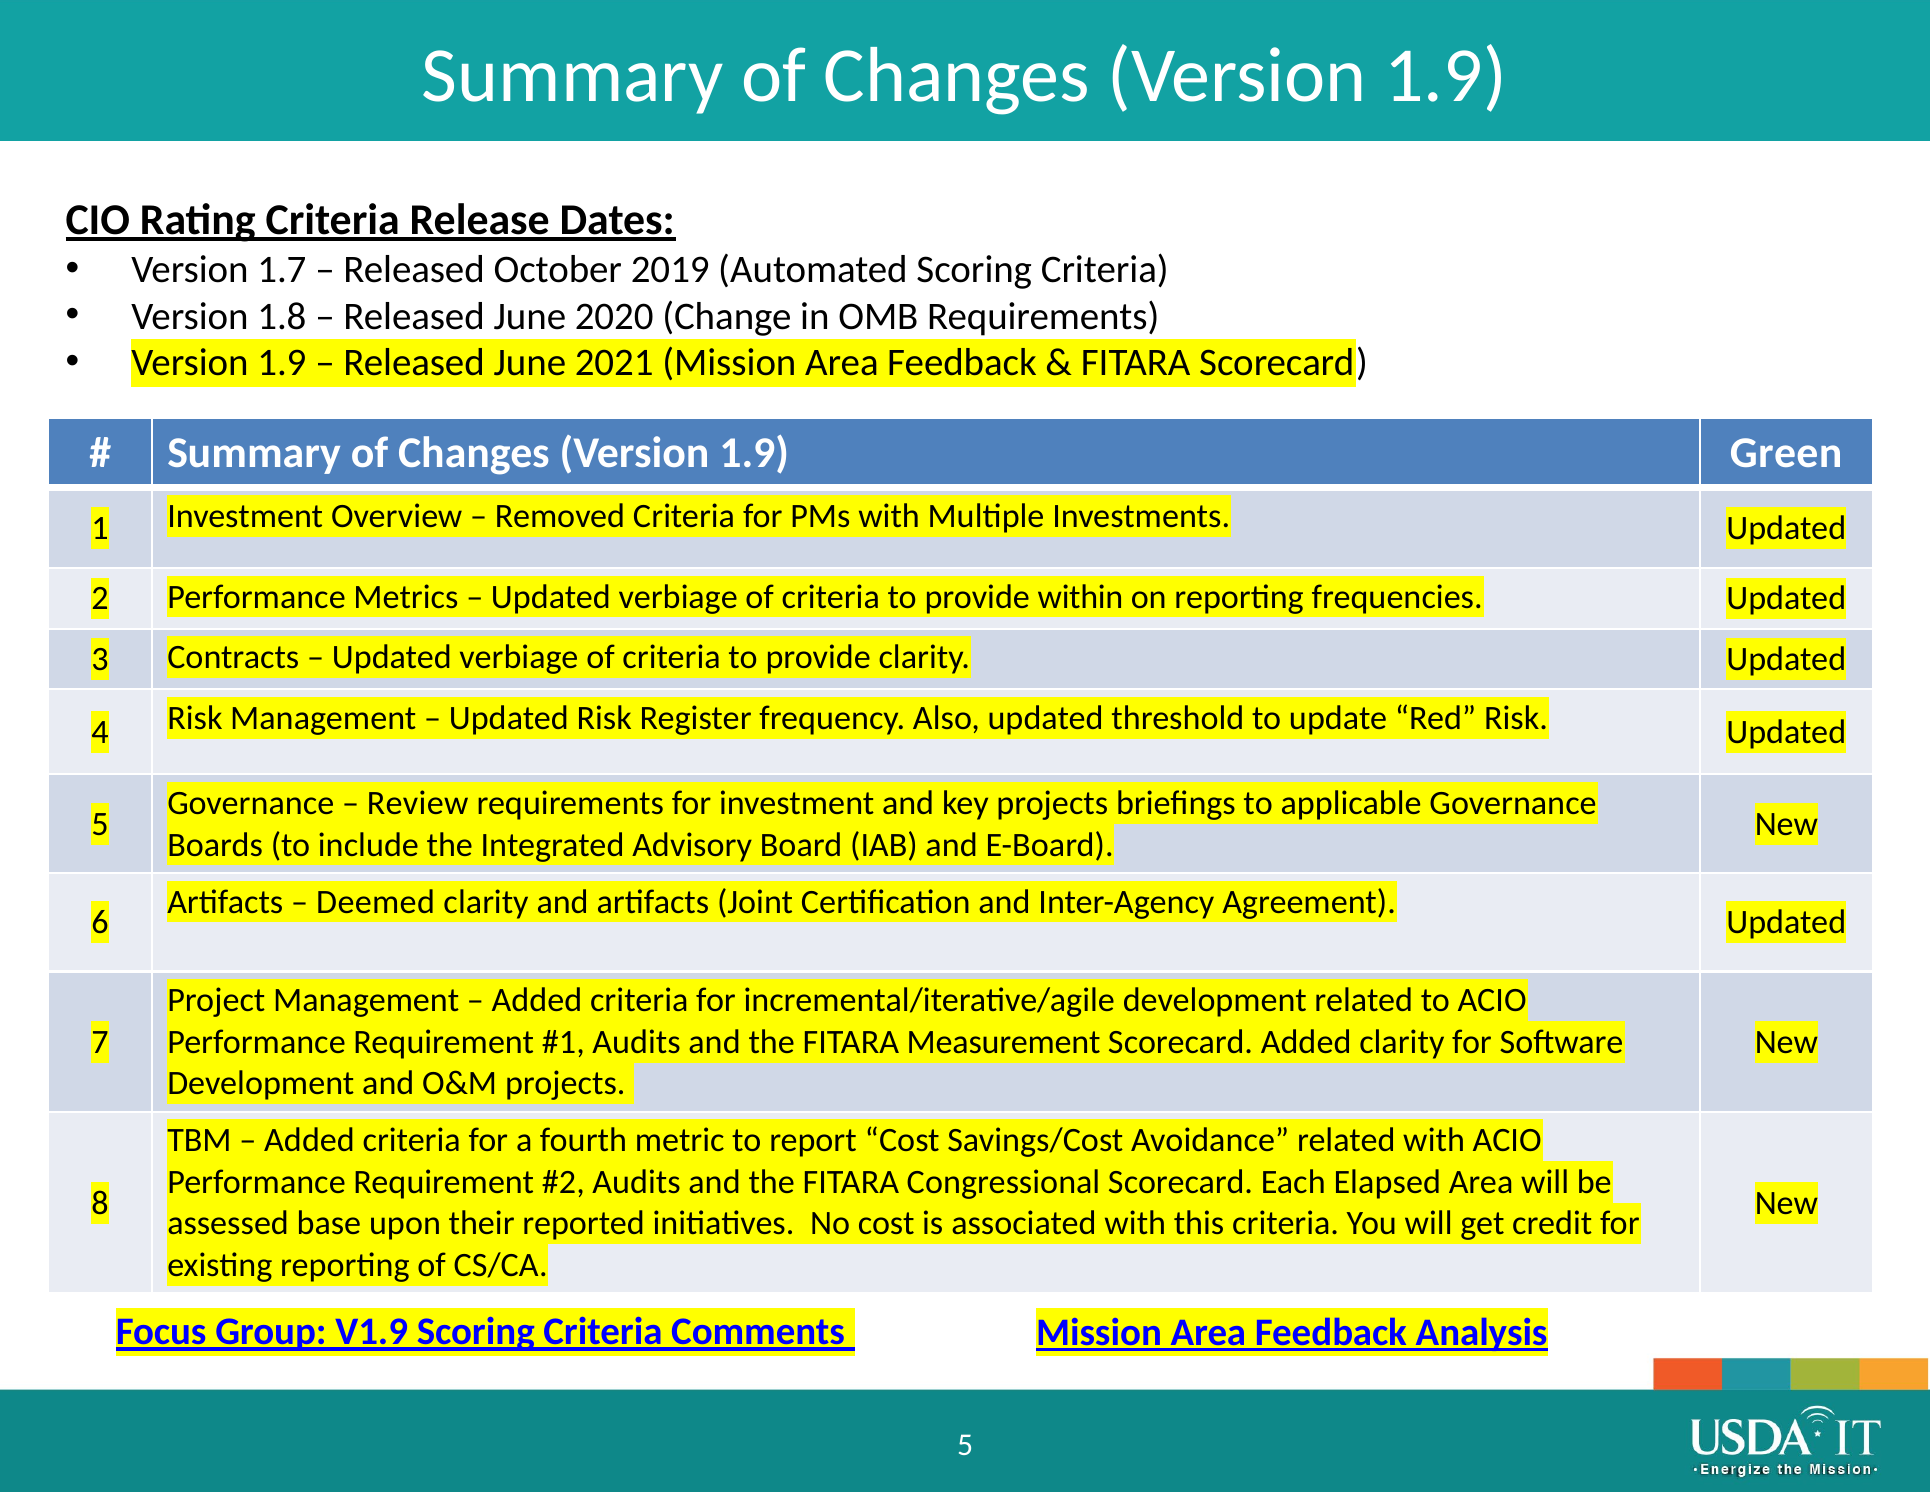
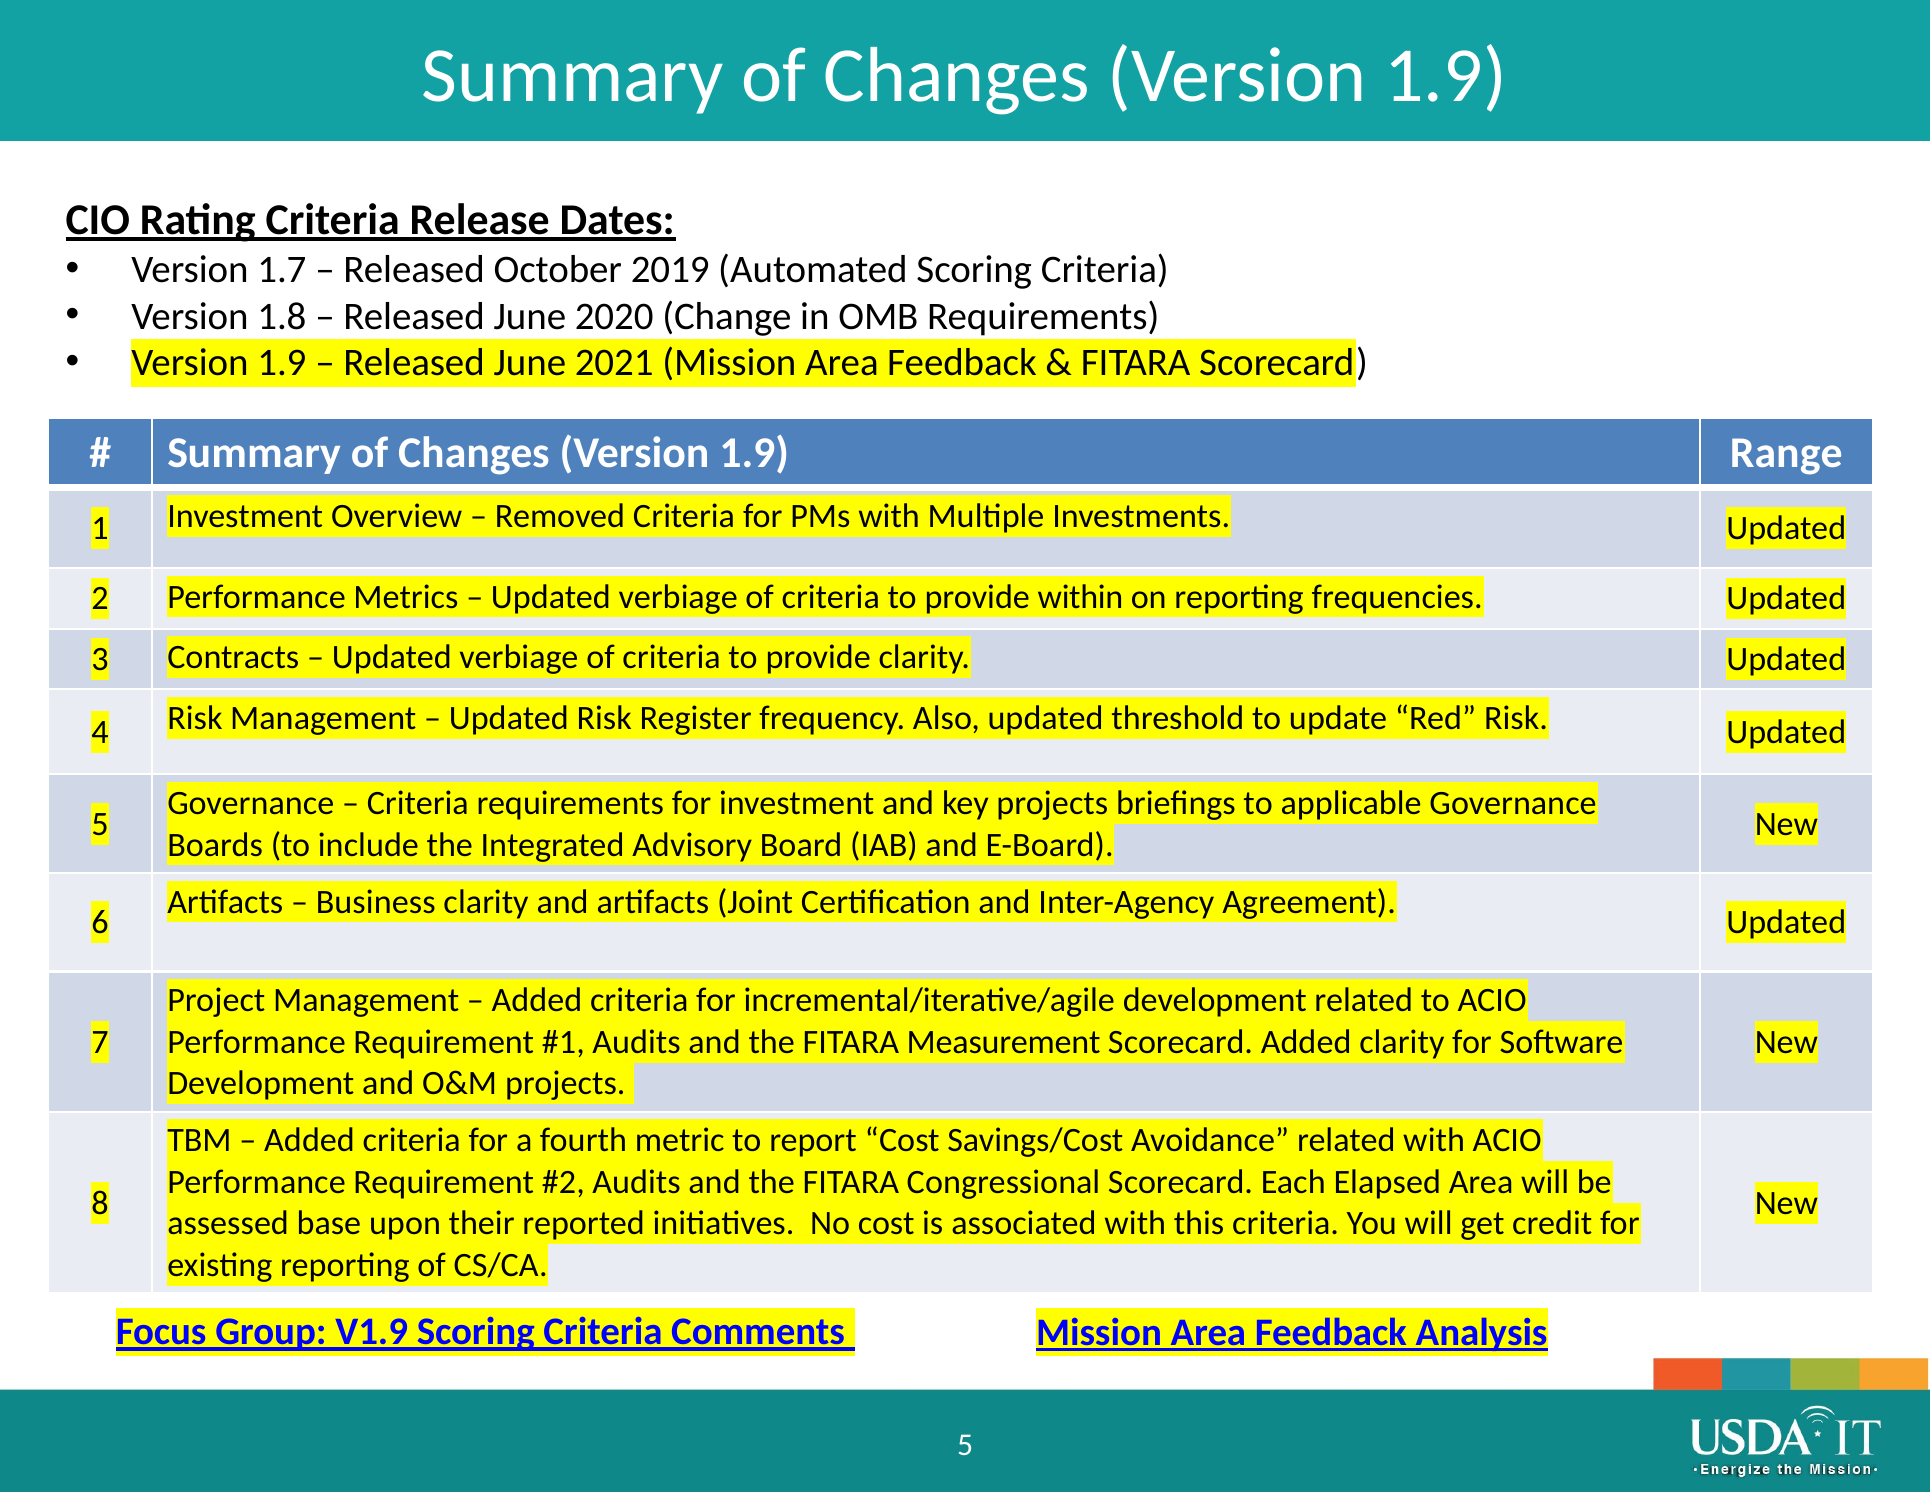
Green: Green -> Range
Review at (418, 803): Review -> Criteria
Deemed: Deemed -> Business
